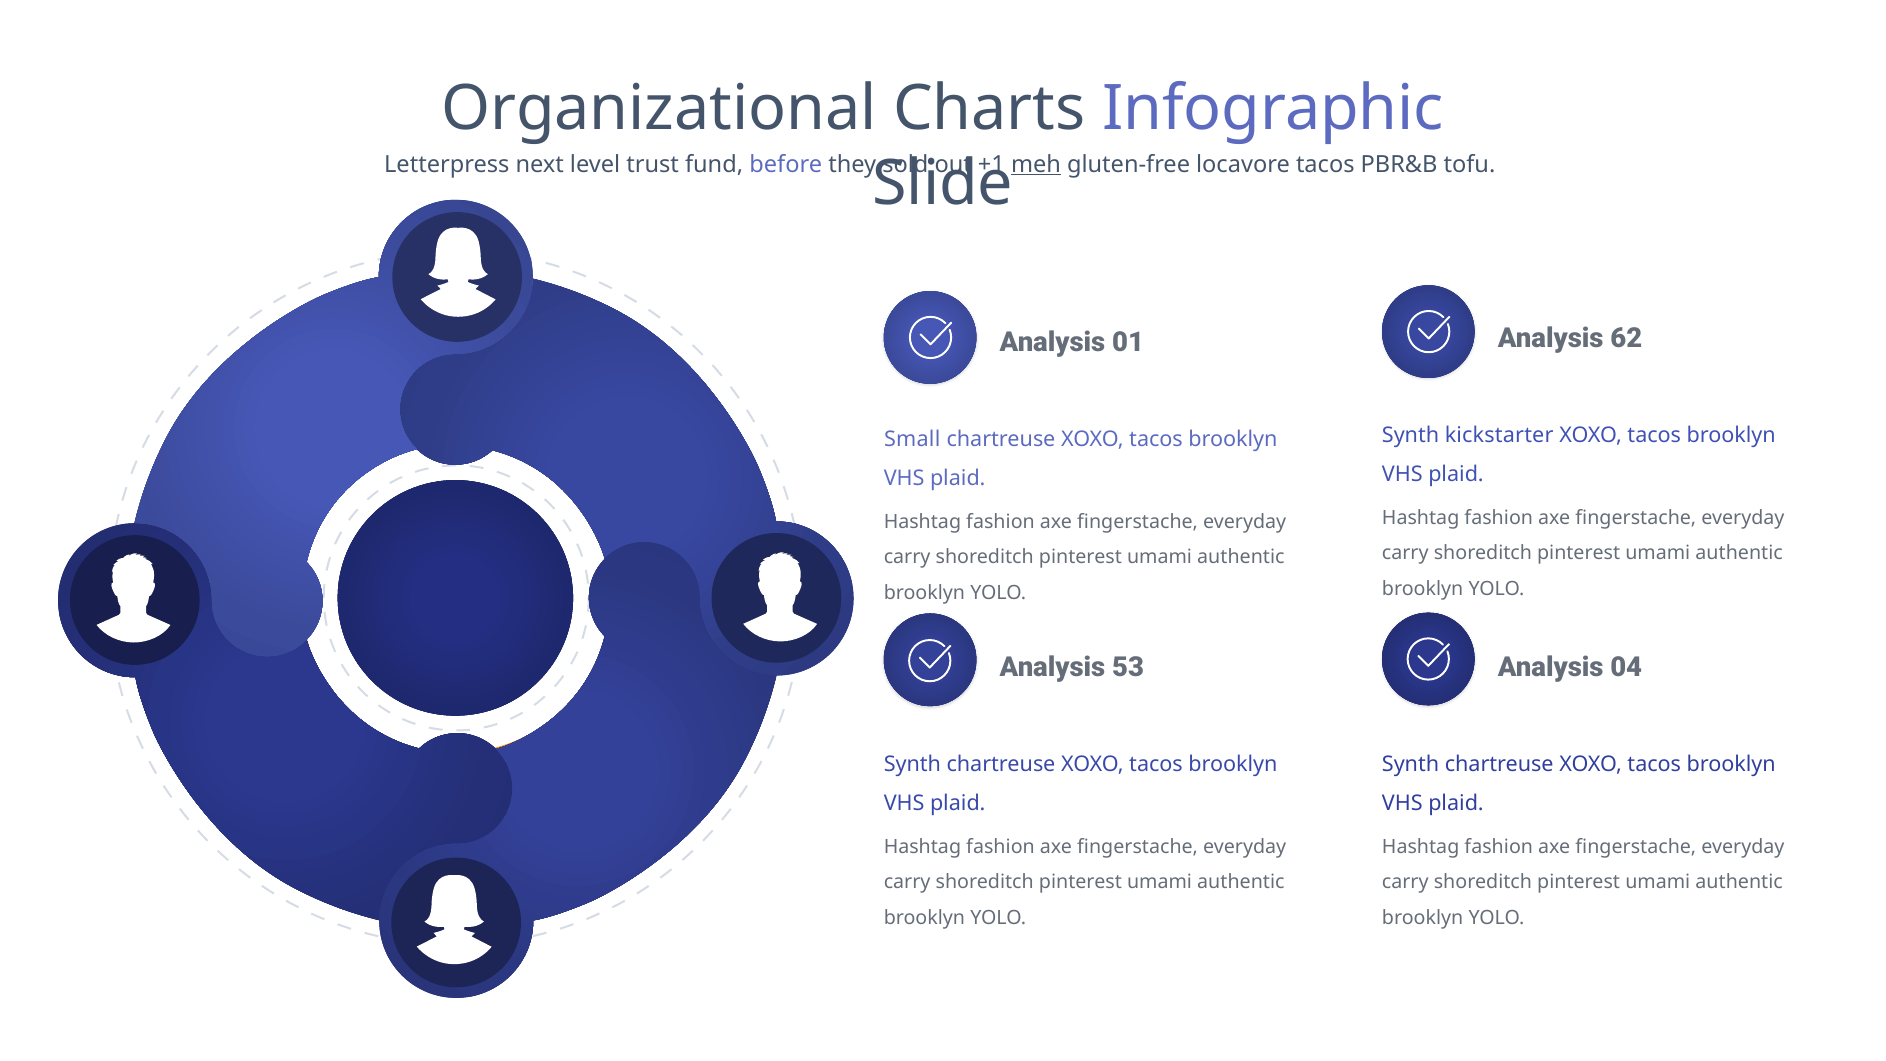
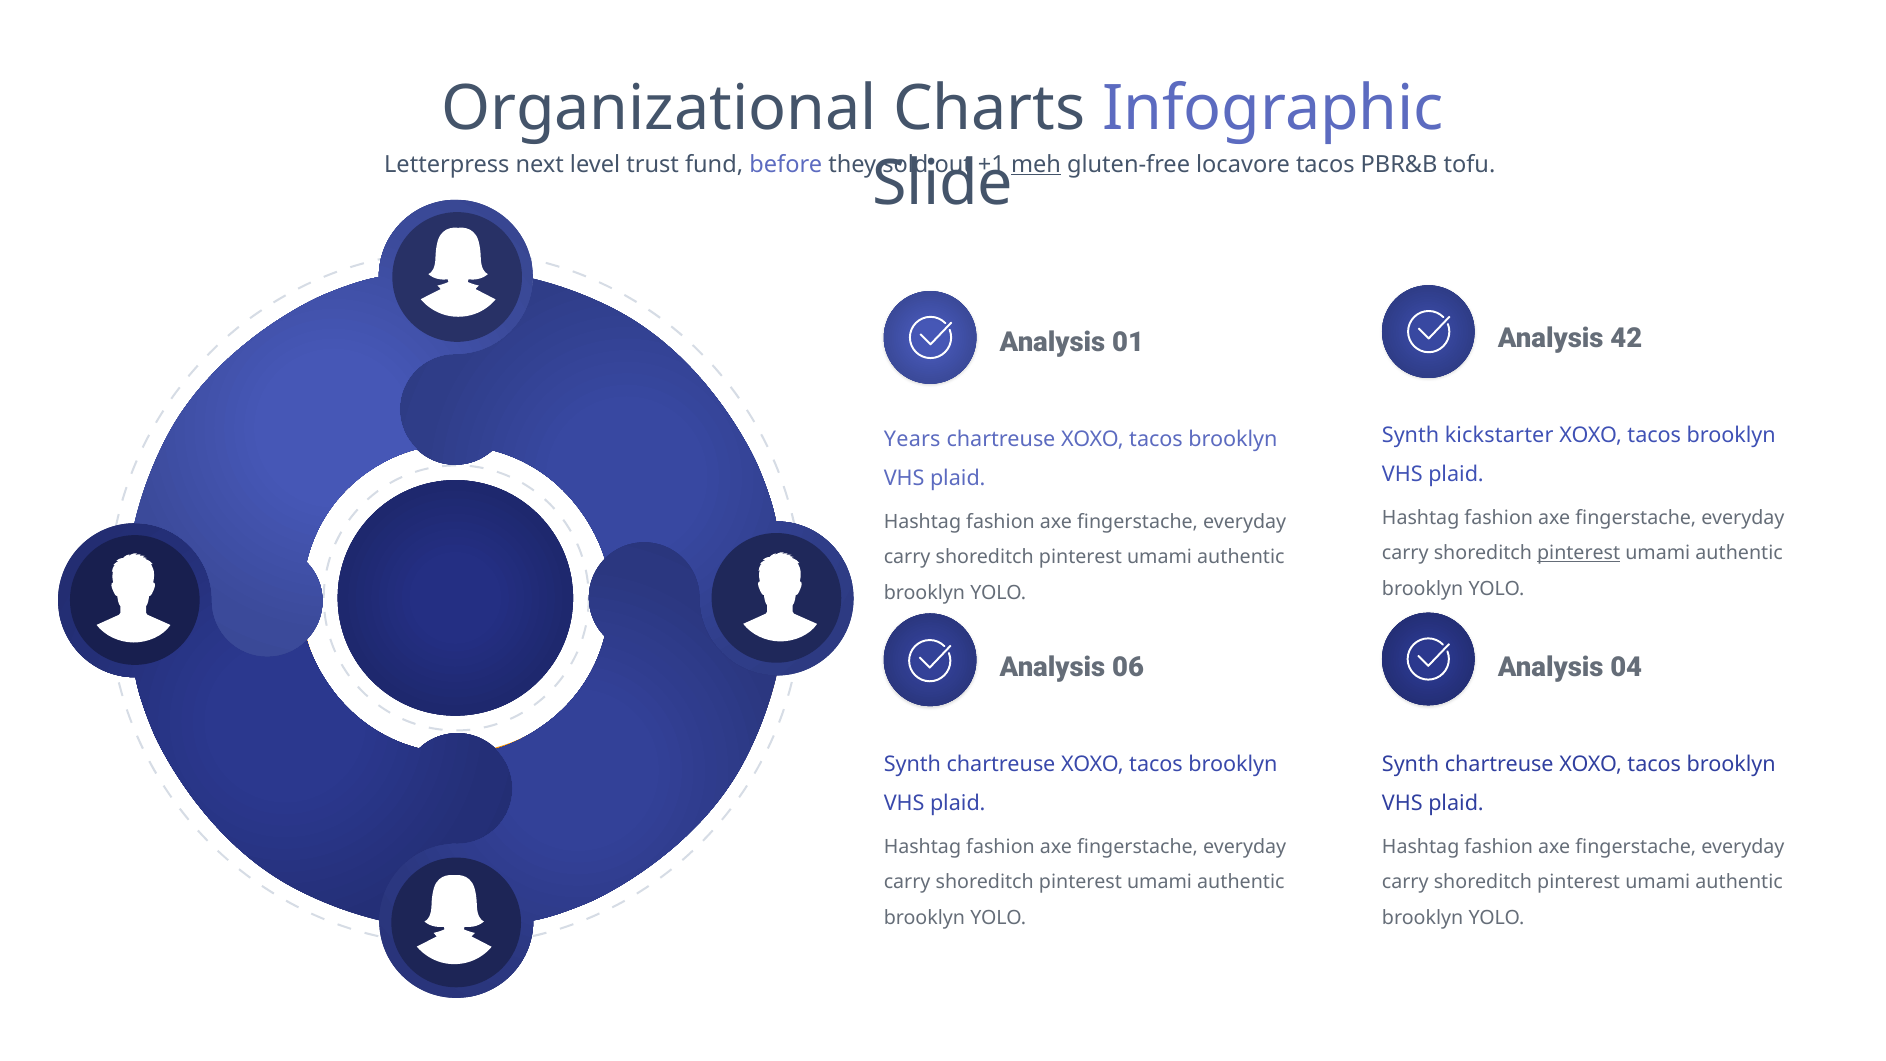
62: 62 -> 42
Small: Small -> Years
pinterest at (1579, 553) underline: none -> present
53: 53 -> 06
